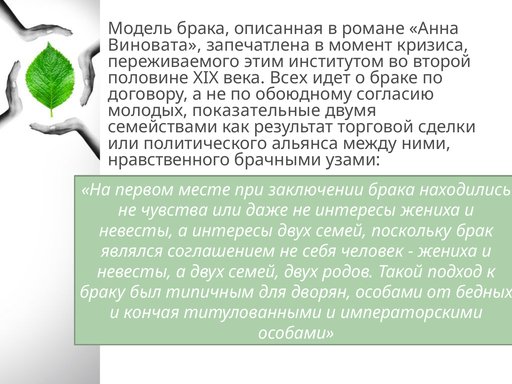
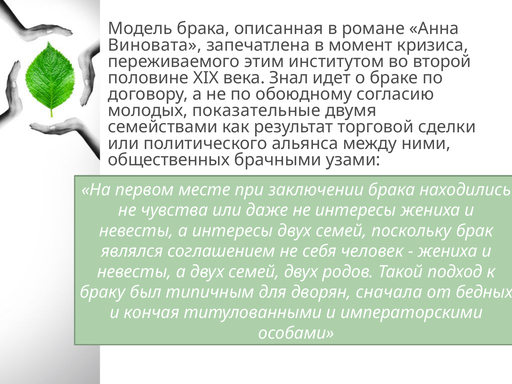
Всех: Всех -> Знал
нравственного: нравственного -> общественных
дворян особами: особами -> сначала
